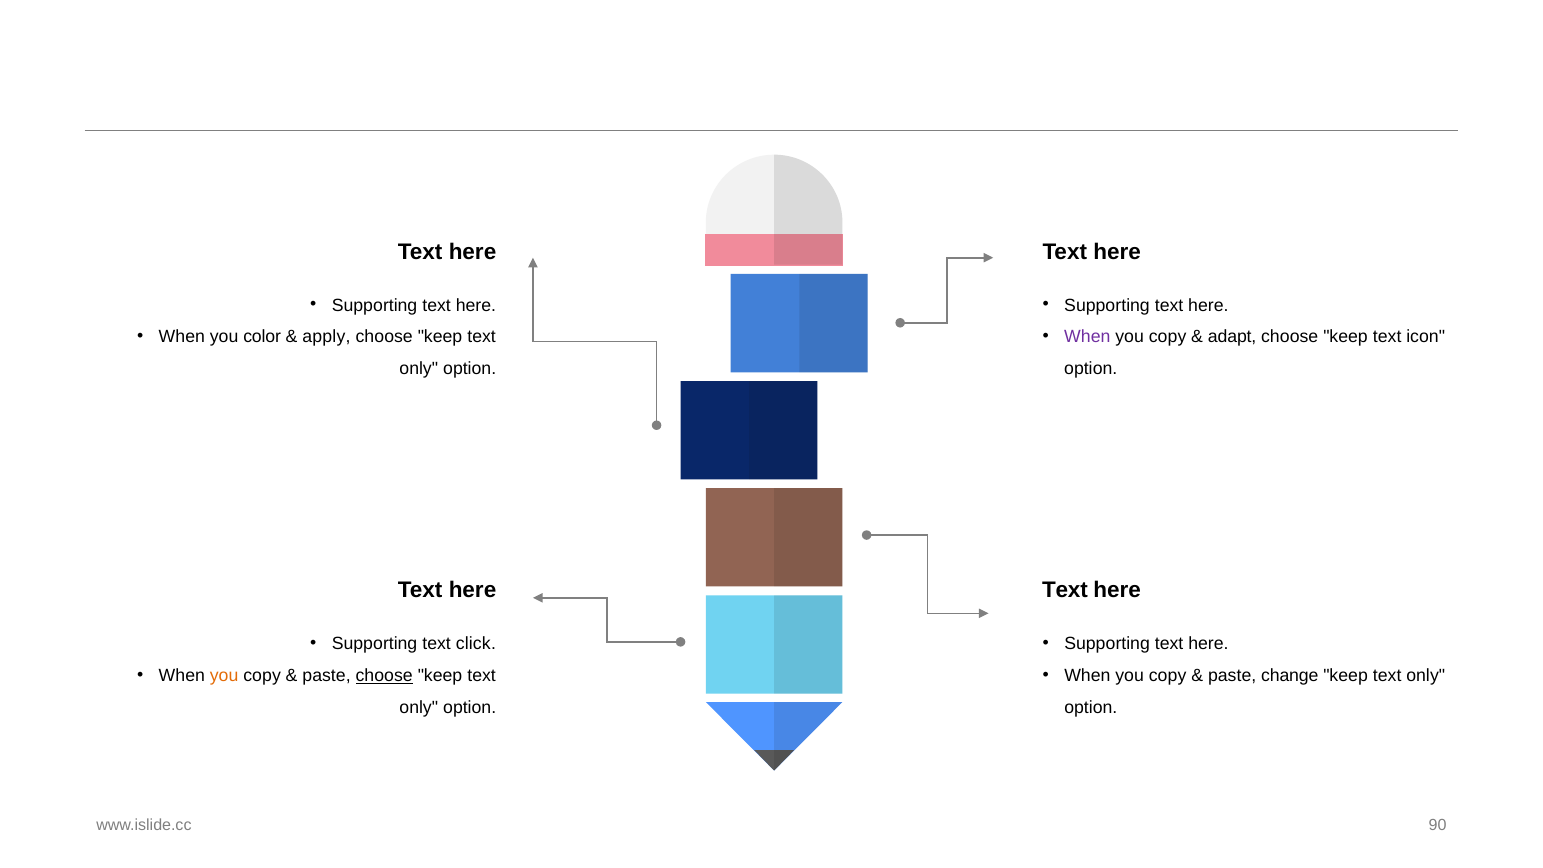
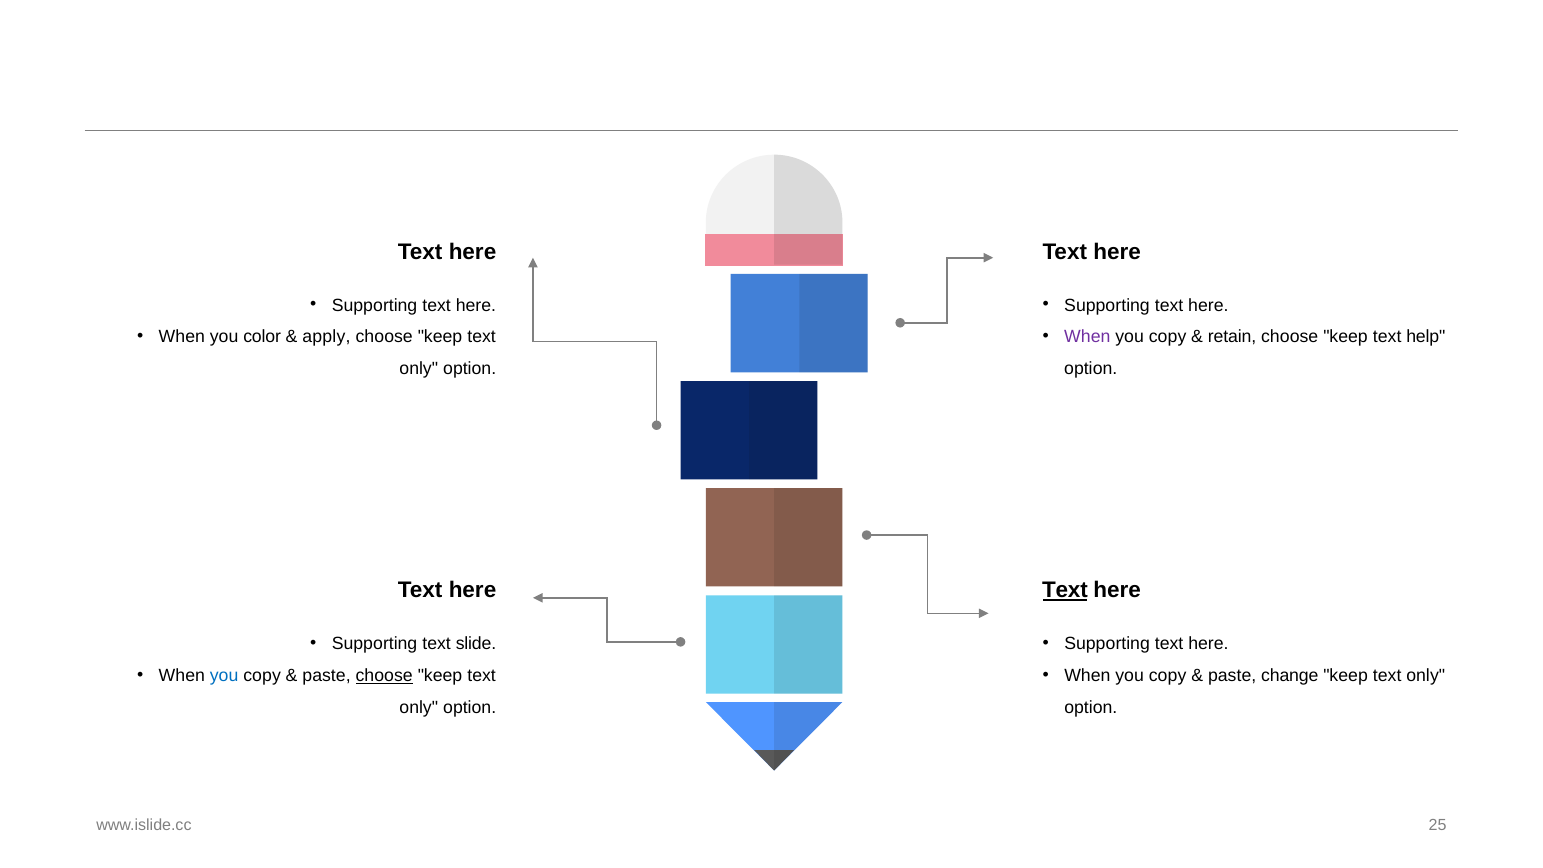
adapt: adapt -> retain
icon: icon -> help
Text at (1065, 590) underline: none -> present
click: click -> slide
you at (224, 676) colour: orange -> blue
90: 90 -> 25
